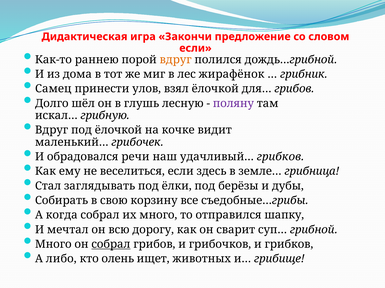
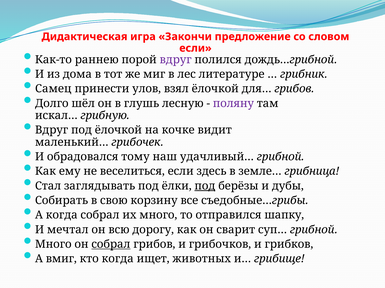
вдруг at (176, 60) colour: orange -> purple
жирафёнок: жирафёнок -> литературе
речи: речи -> тому
удачливый… грибков: грибков -> грибной
под at (205, 186) underline: none -> present
либо: либо -> вмиг
кто олень: олень -> когда
